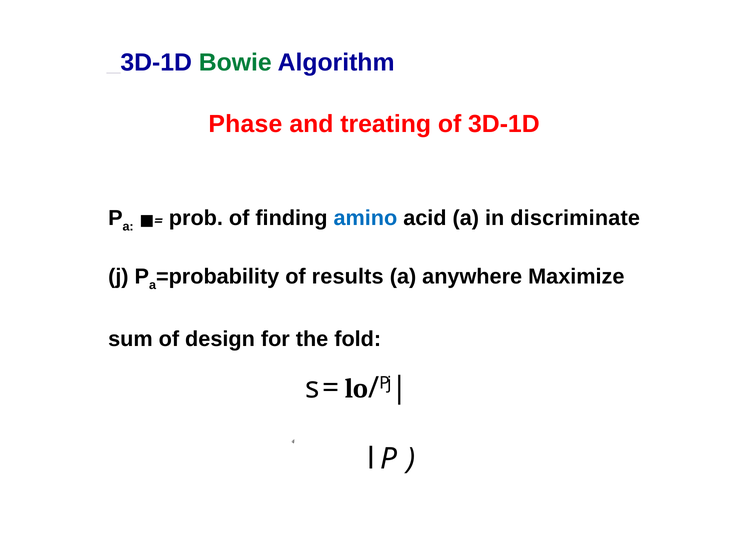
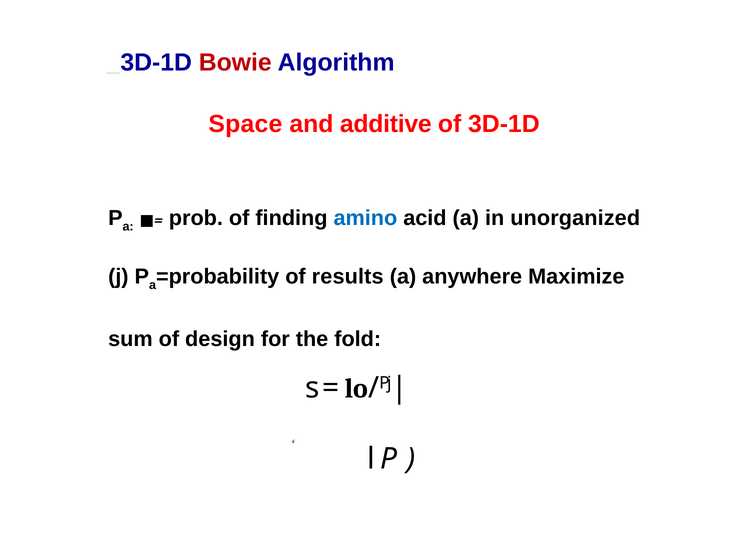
Bowie colour: green -> red
Phase: Phase -> Space
treating: treating -> additive
discriminate: discriminate -> unorganized
